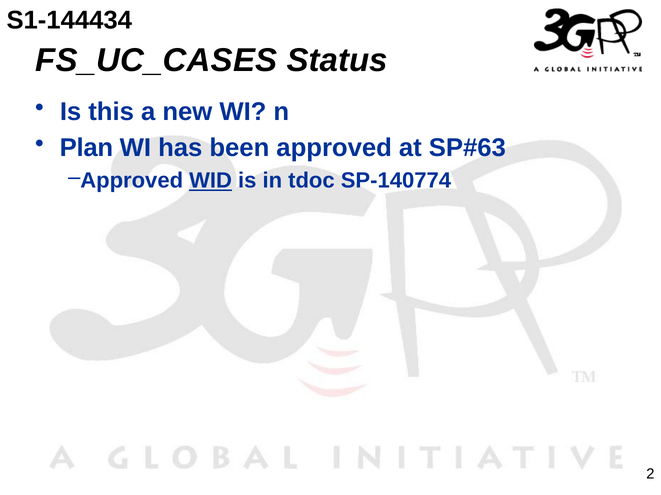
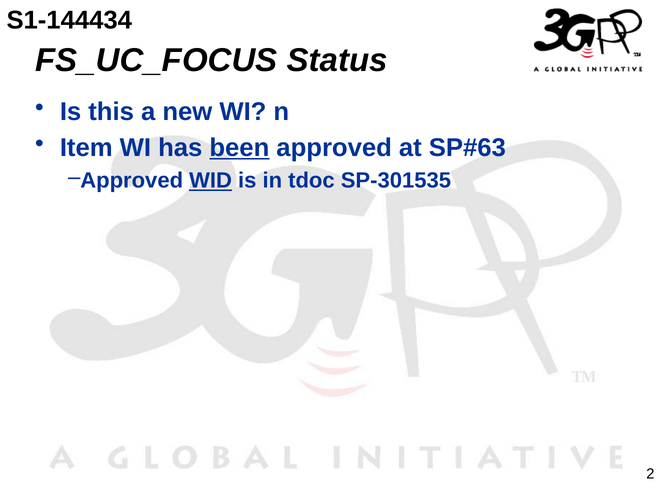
FS_UC_CASES: FS_UC_CASES -> FS_UC_FOCUS
Plan: Plan -> Item
been underline: none -> present
SP-140774: SP-140774 -> SP-301535
